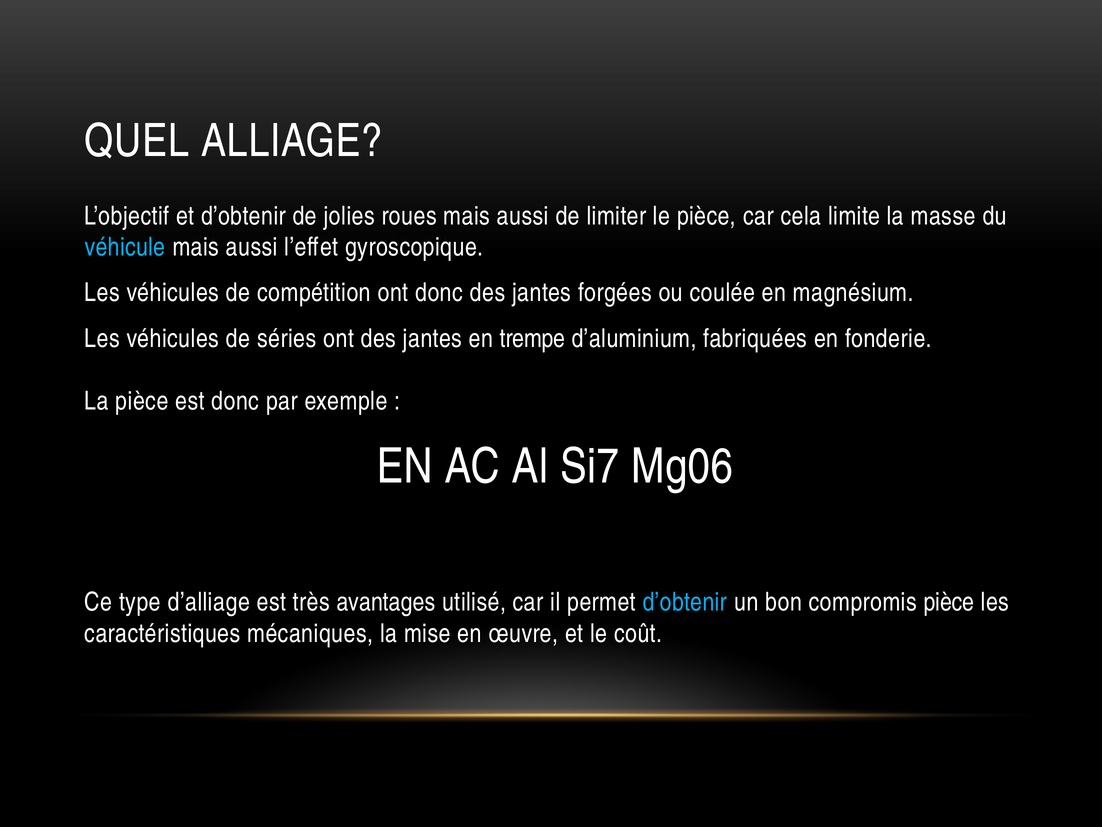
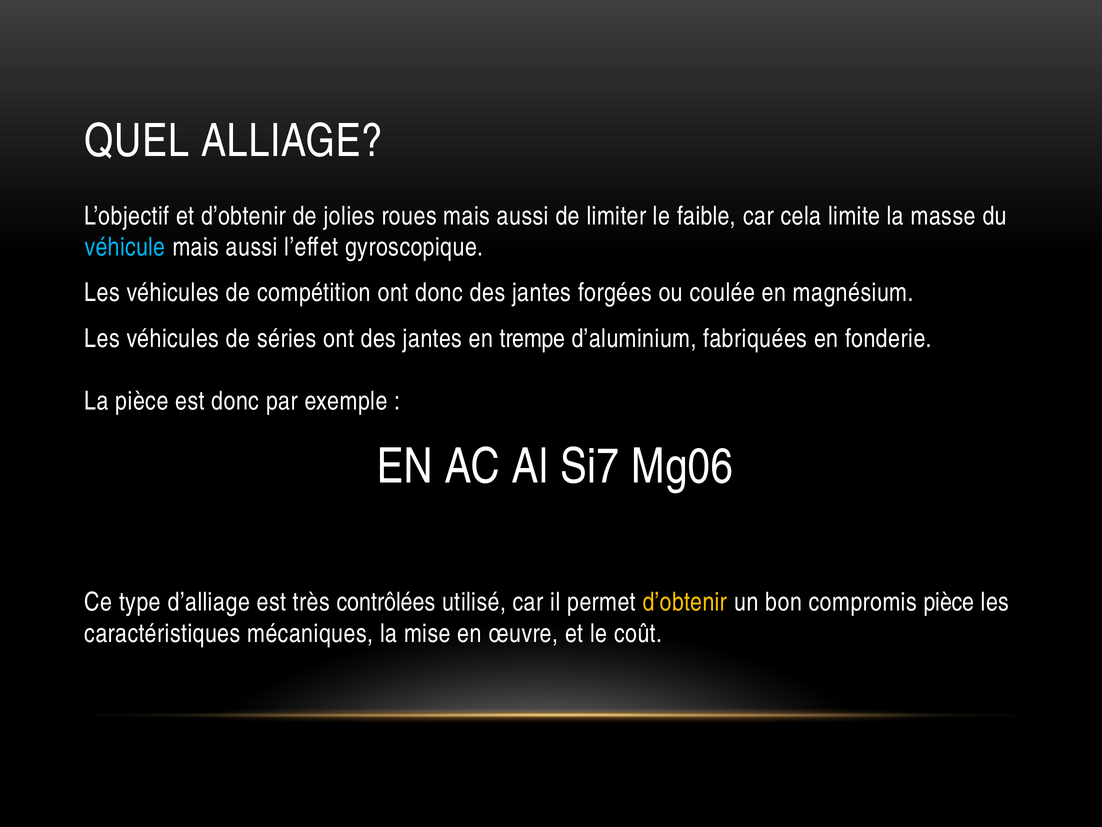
le pièce: pièce -> faible
avantages: avantages -> contrôlées
d’obtenir at (685, 602) colour: light blue -> yellow
